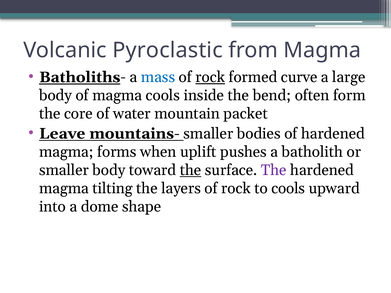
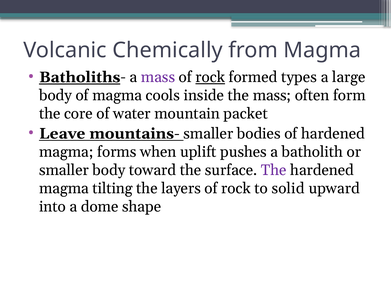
Pyroclastic: Pyroclastic -> Chemically
mass at (158, 77) colour: blue -> purple
curve: curve -> types
the bend: bend -> mass
the at (191, 170) underline: present -> none
to cools: cools -> solid
